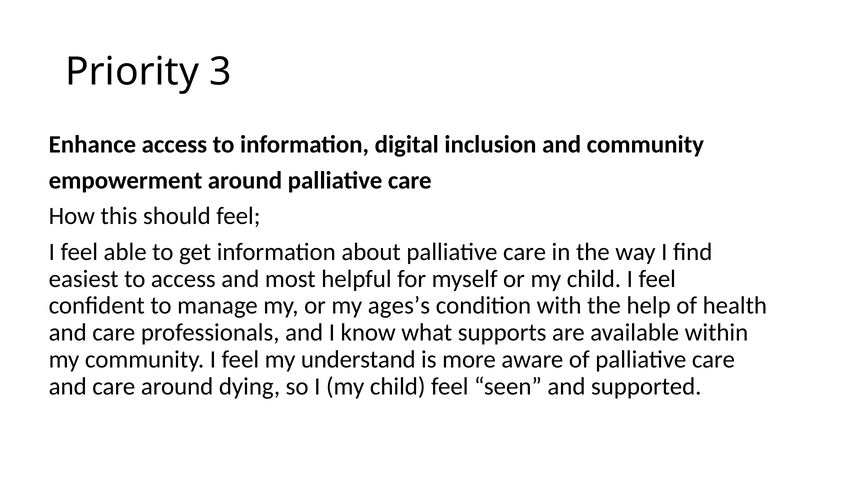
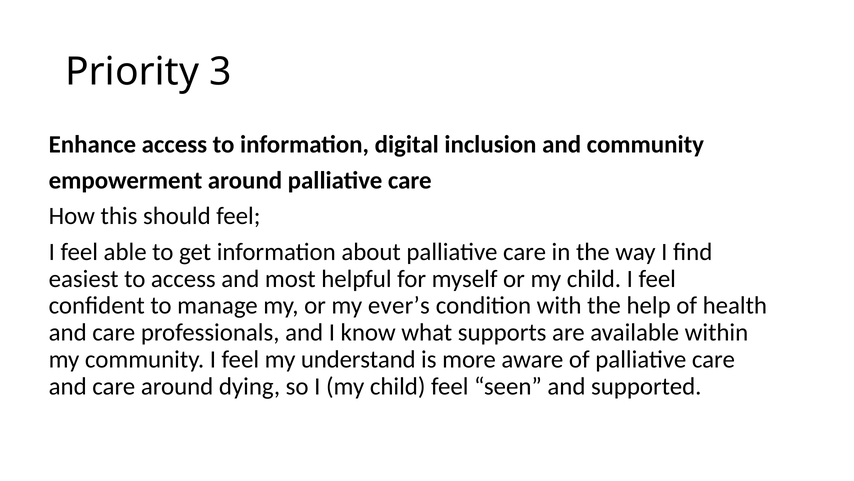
ages’s: ages’s -> ever’s
